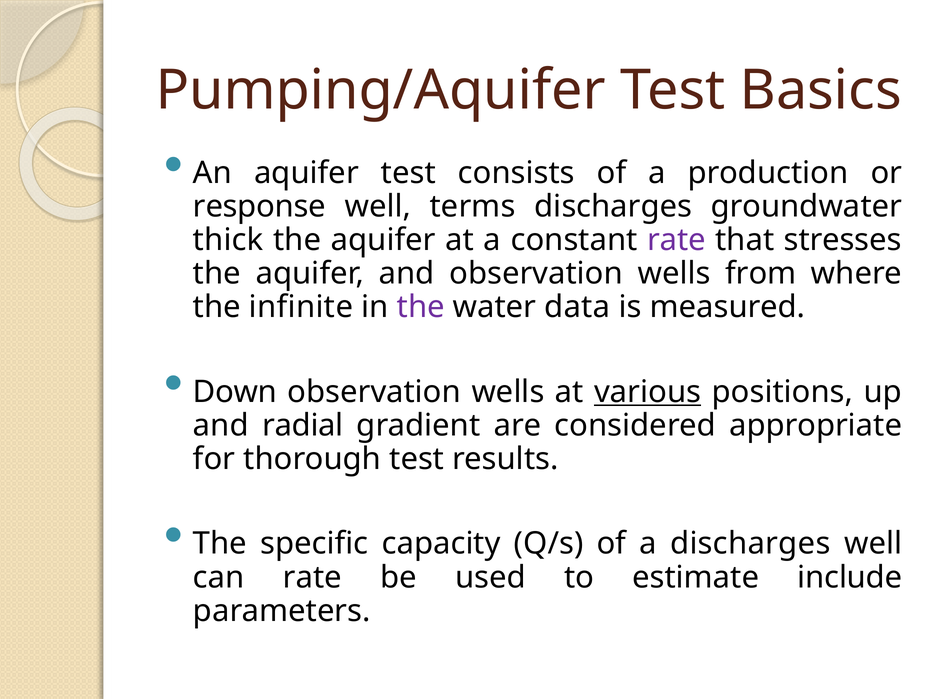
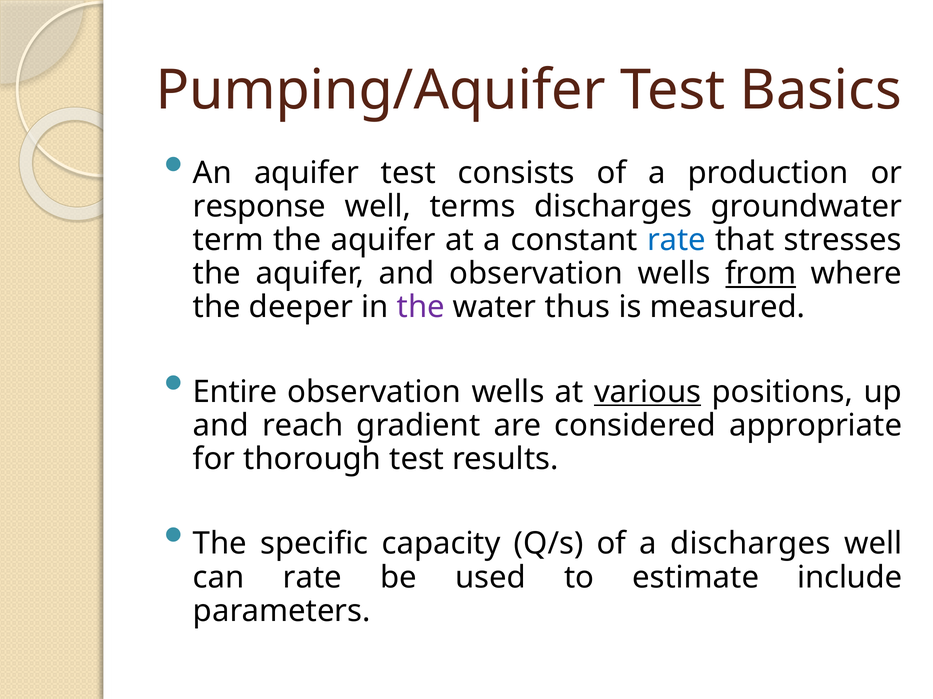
thick: thick -> term
rate at (676, 240) colour: purple -> blue
from underline: none -> present
infinite: infinite -> deeper
data: data -> thus
Down: Down -> Entire
radial: radial -> reach
